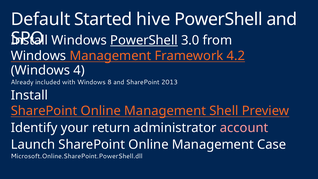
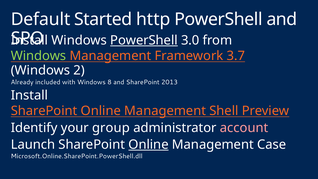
hive: hive -> http
Windows at (38, 56) colour: white -> light green
4.2: 4.2 -> 3.7
4: 4 -> 2
return: return -> group
Online at (148, 144) underline: none -> present
